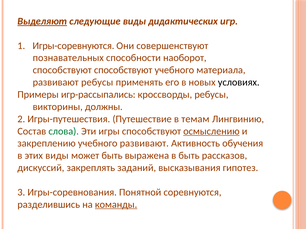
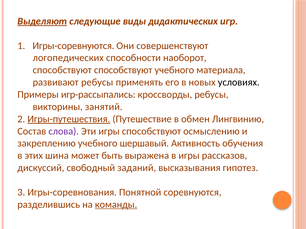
познавательных: познавательных -> логопедических
должны: должны -> занятий
Игры-путешествия underline: none -> present
темам: темам -> обмен
слова colour: green -> purple
осмыслению underline: present -> none
учебного развивают: развивают -> шершавый
этих виды: виды -> шина
в быть: быть -> игры
закреплять: закреплять -> свободный
